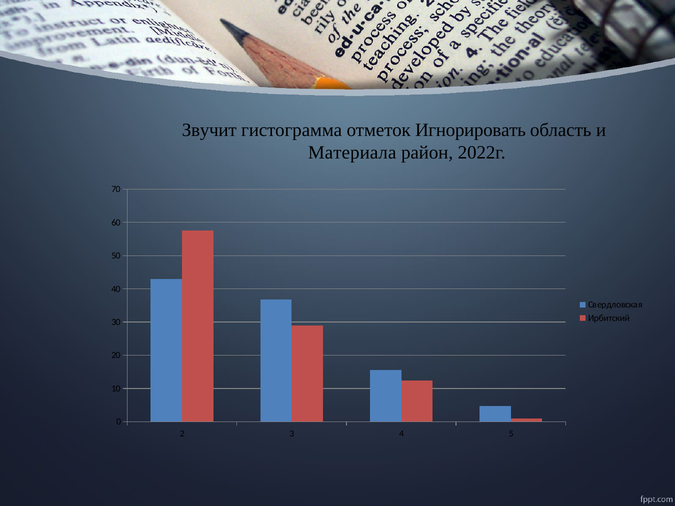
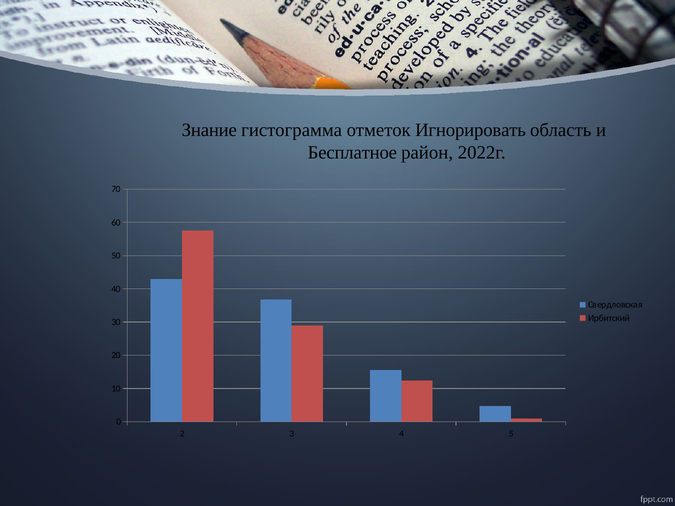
Звучит: Звучит -> Знание
Материала: Материала -> Бесплатное
